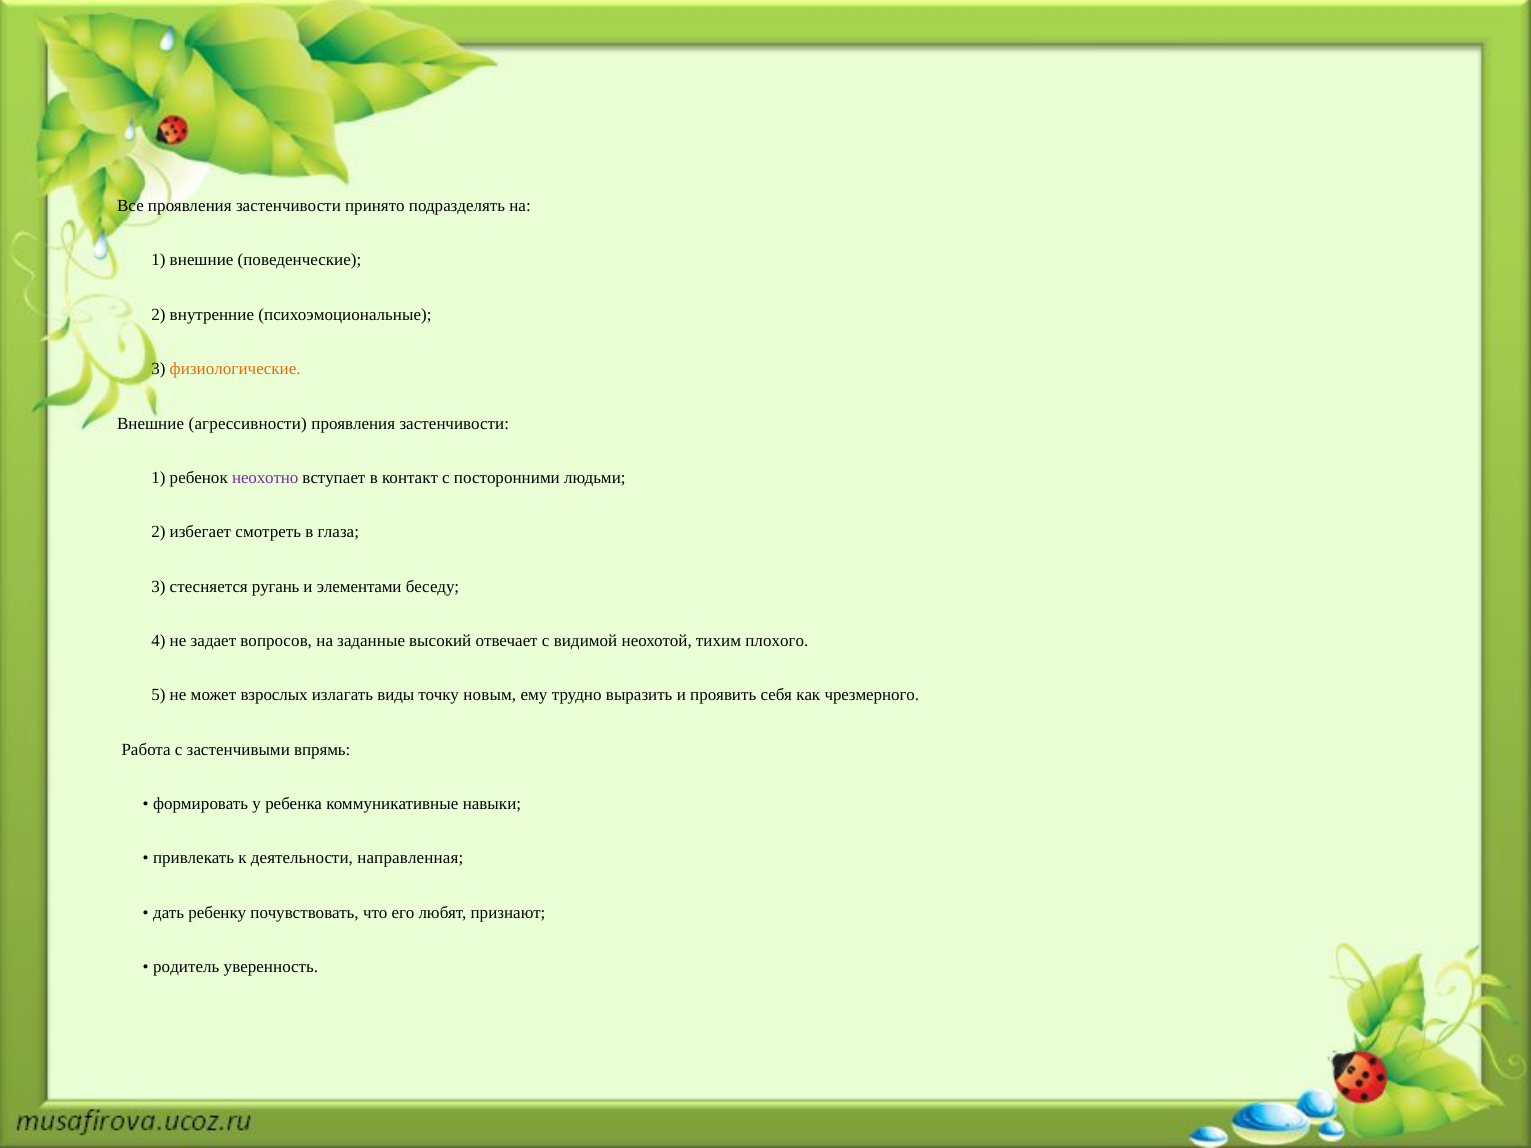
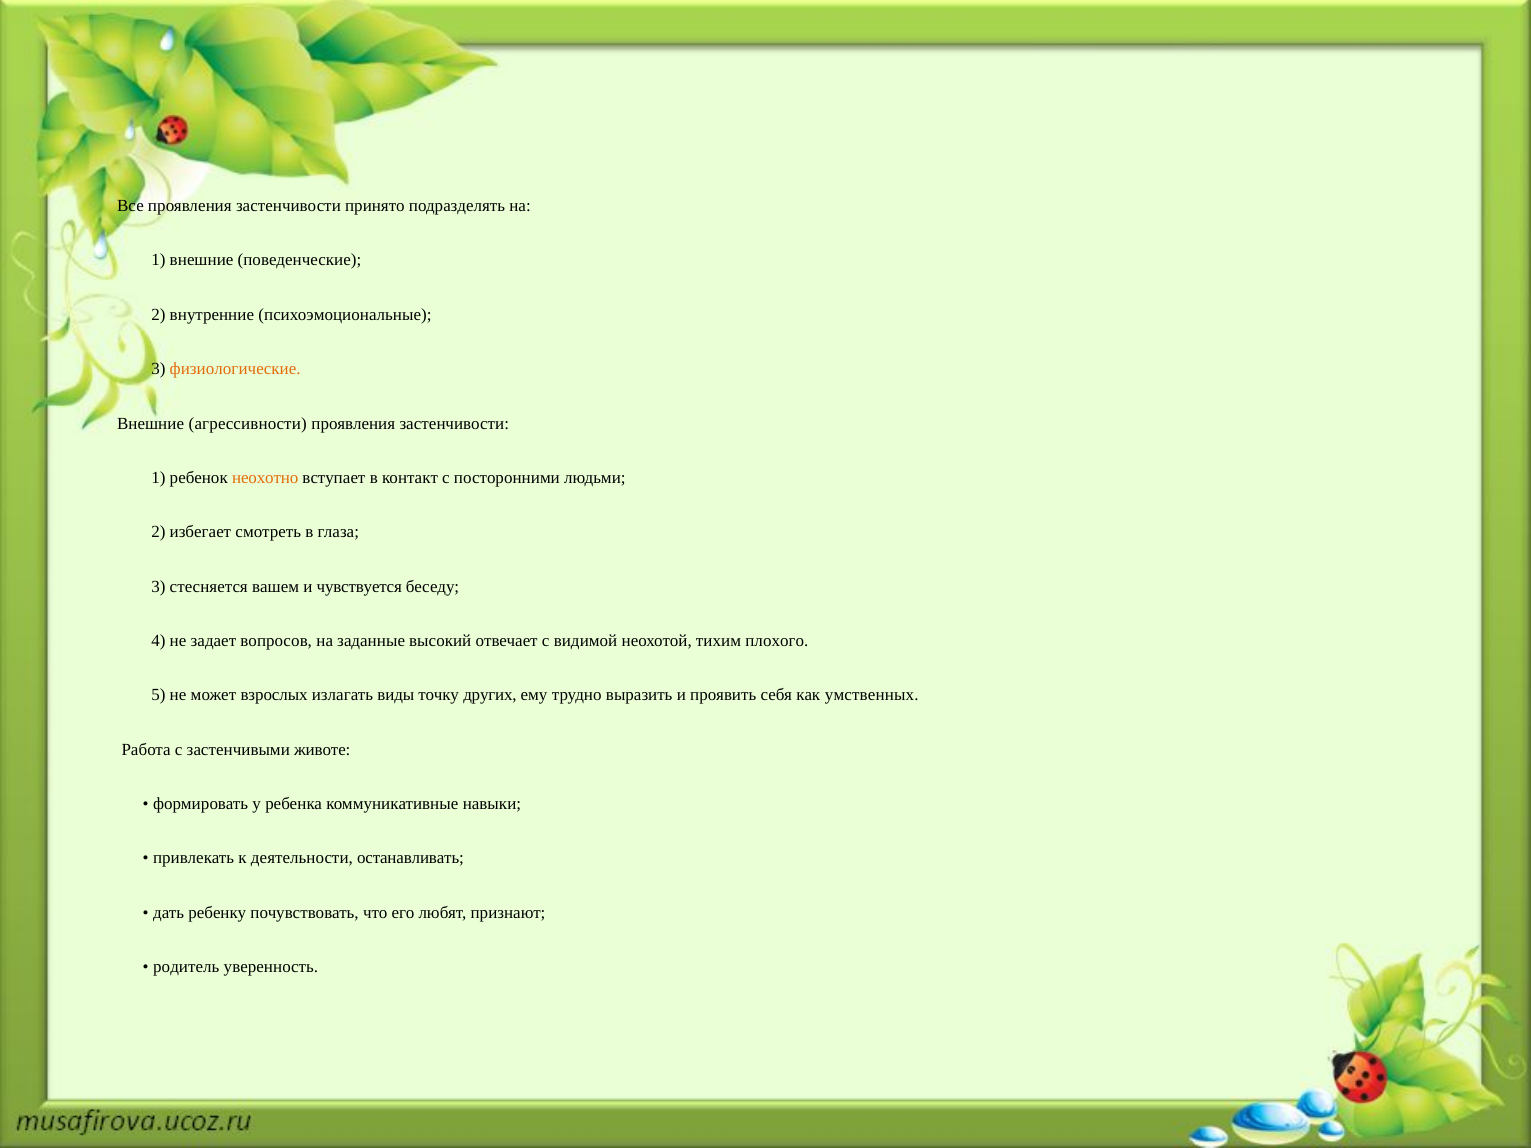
неохотно colour: purple -> orange
ругань: ругань -> вашем
элементами: элементами -> чувствуется
новым: новым -> других
чрезмерного: чрезмерного -> умственных
впрямь: впрямь -> животе
направленная: направленная -> останавливать
